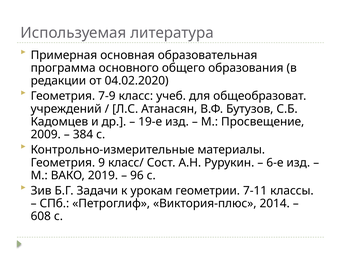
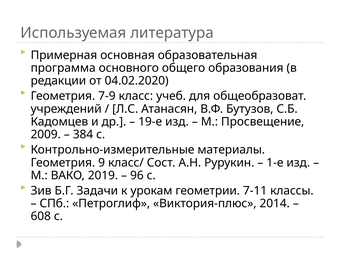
6-е: 6-е -> 1-е
